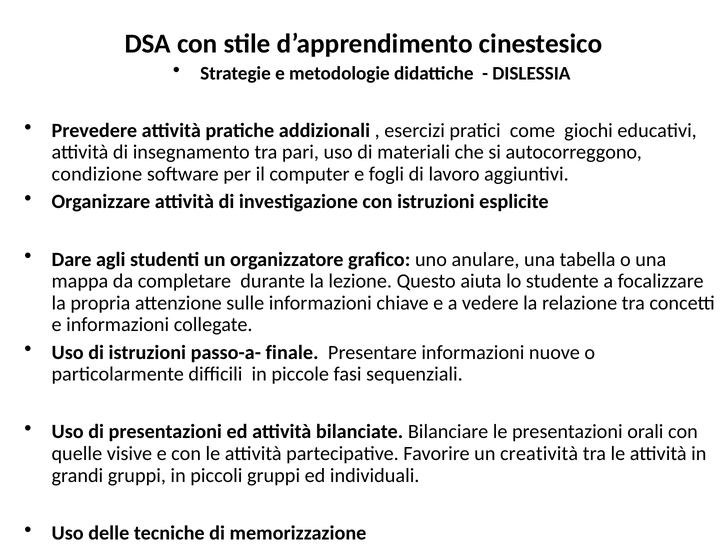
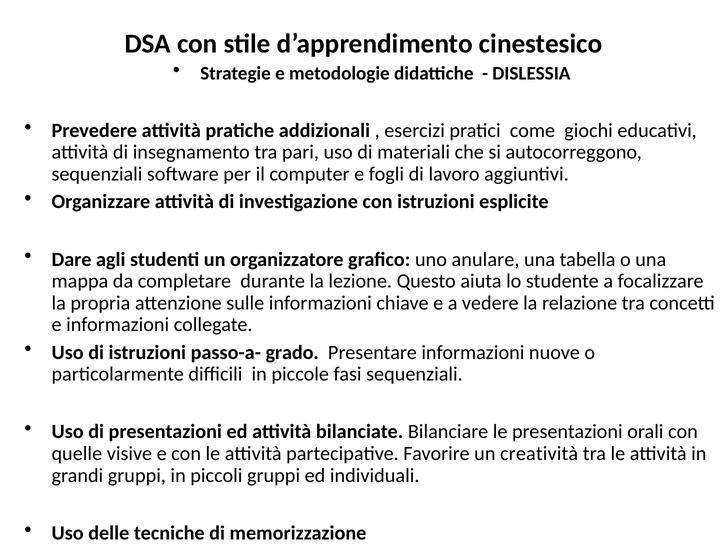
condizione at (97, 174): condizione -> sequenziali
finale: finale -> grado
